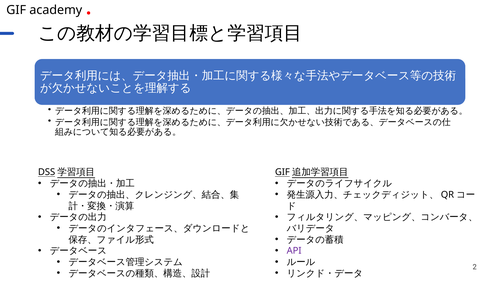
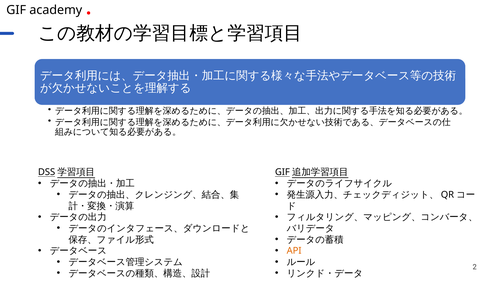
API colour: purple -> orange
